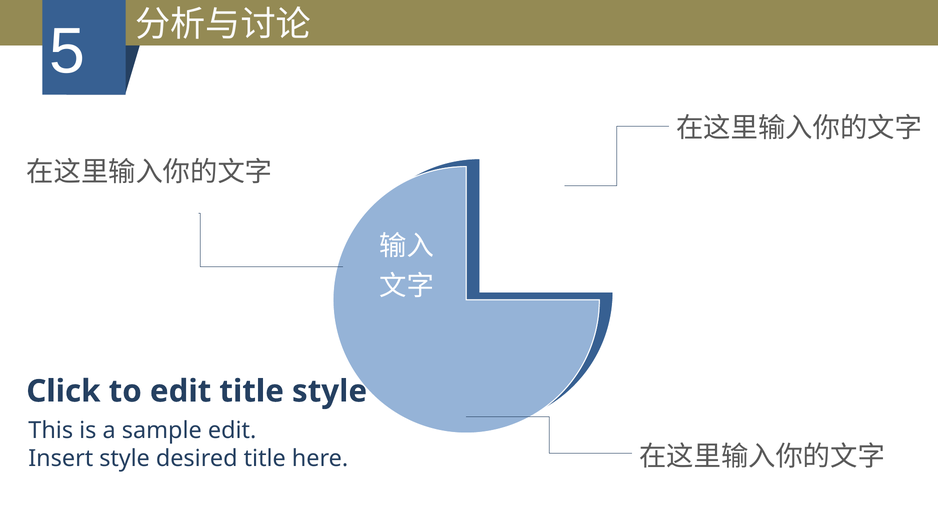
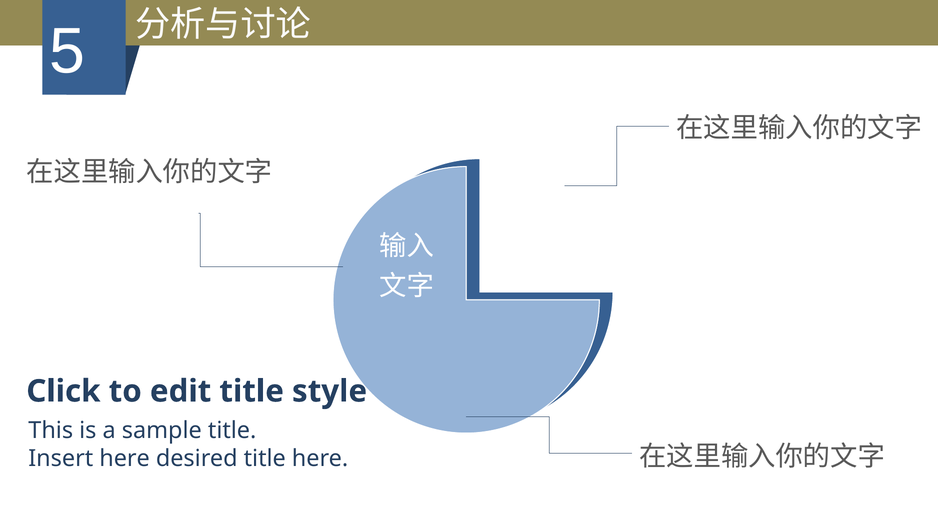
sample edit: edit -> title
Insert style: style -> here
